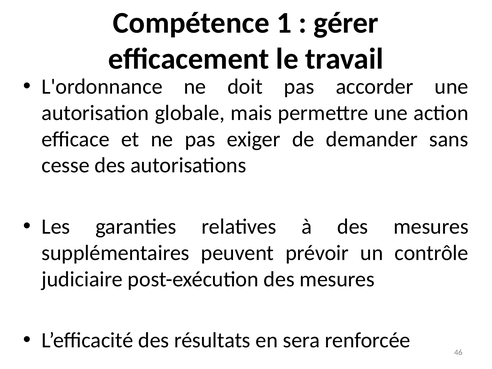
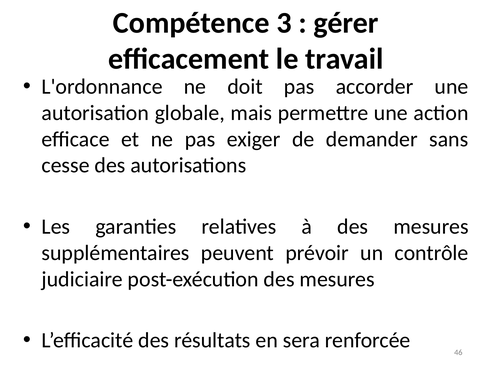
1: 1 -> 3
